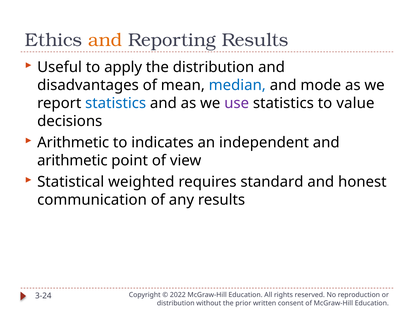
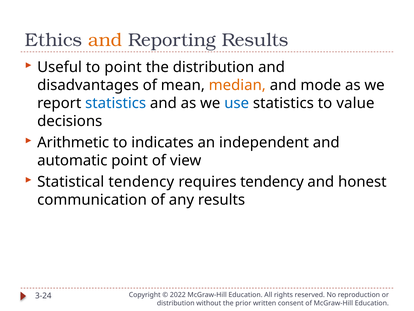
to apply: apply -> point
median colour: blue -> orange
use colour: purple -> blue
arithmetic at (72, 160): arithmetic -> automatic
Statistical weighted: weighted -> tendency
requires standard: standard -> tendency
